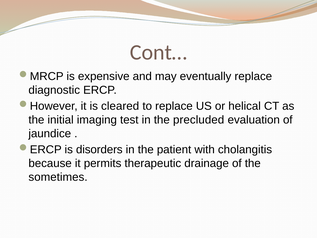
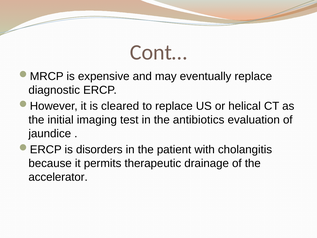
precluded: precluded -> antibiotics
sometimes: sometimes -> accelerator
